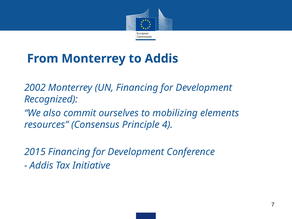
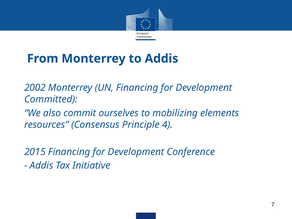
Recognized: Recognized -> Committed
